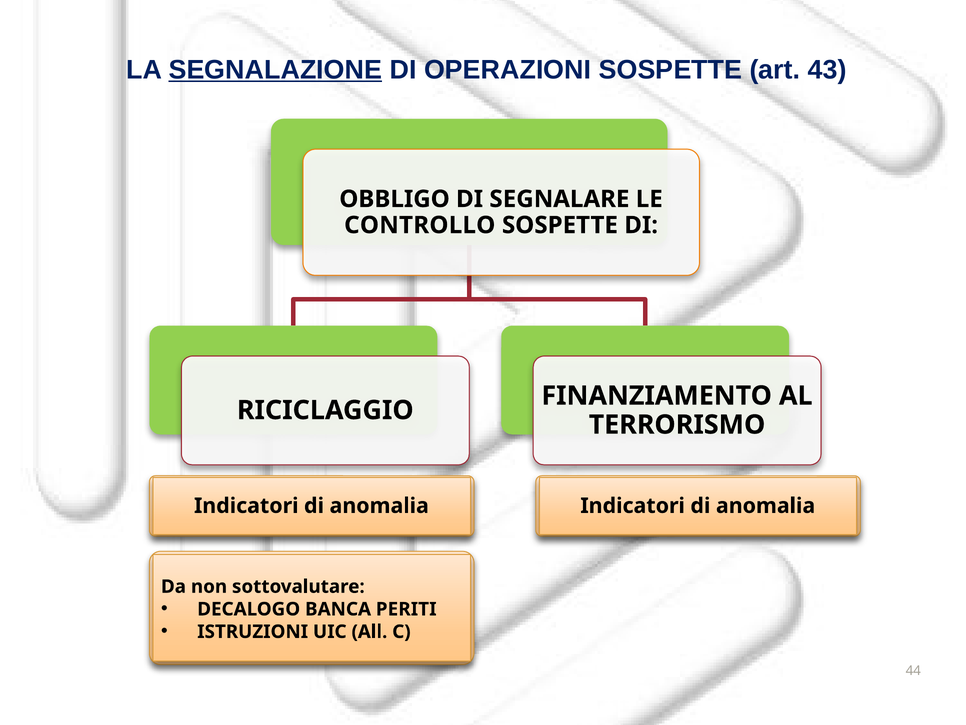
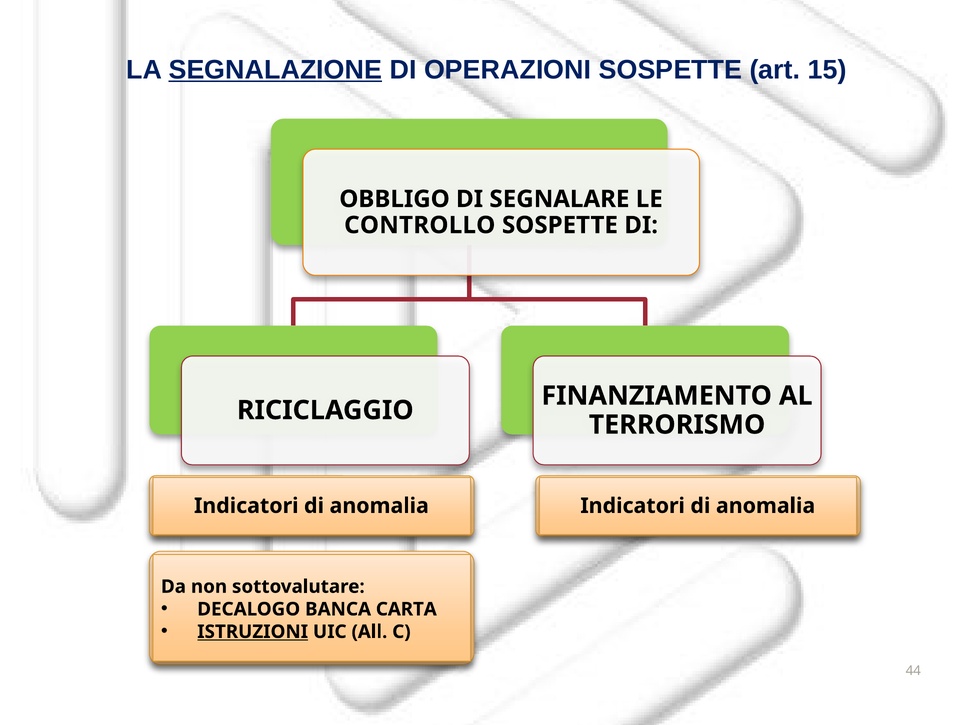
43: 43 -> 15
PERITI: PERITI -> CARTA
ISTRUZIONI underline: none -> present
